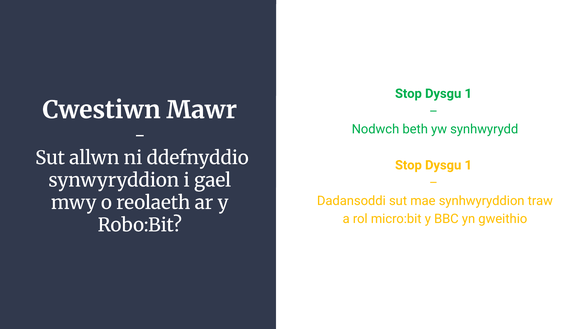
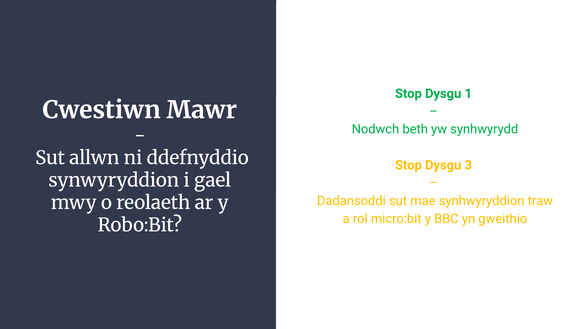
1 at (468, 165): 1 -> 3
